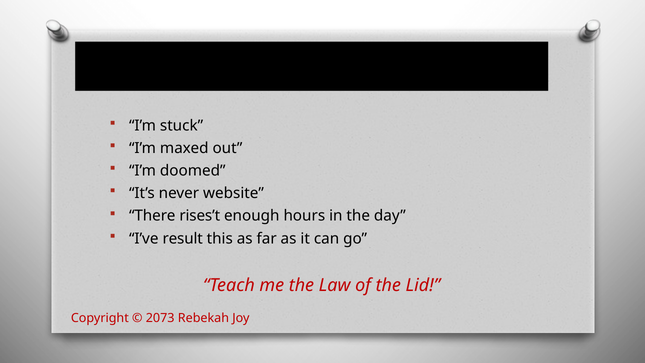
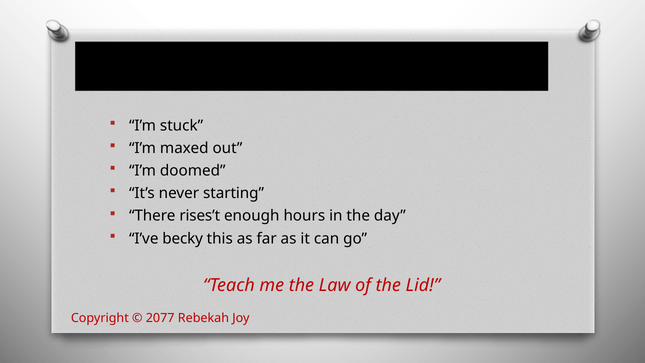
website: website -> starting
result: result -> becky
2073: 2073 -> 2077
